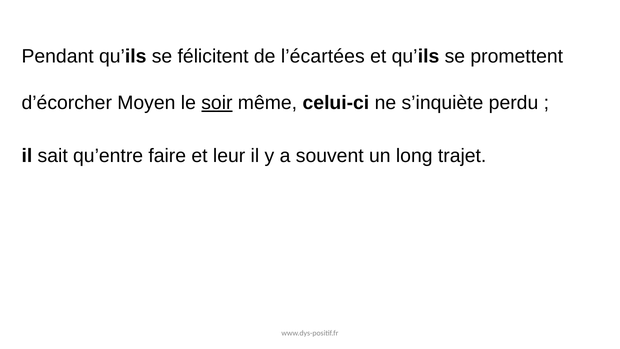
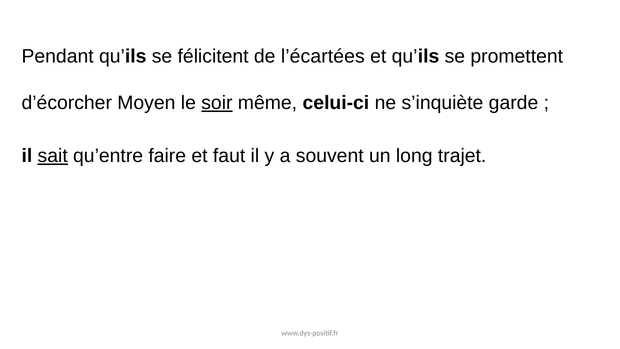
perdu: perdu -> garde
sait underline: none -> present
leur: leur -> faut
